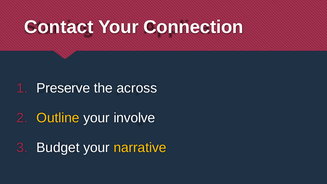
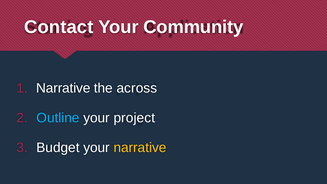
Connection: Connection -> Community
Preserve at (63, 88): Preserve -> Narrative
Outline colour: yellow -> light blue
involve: involve -> project
